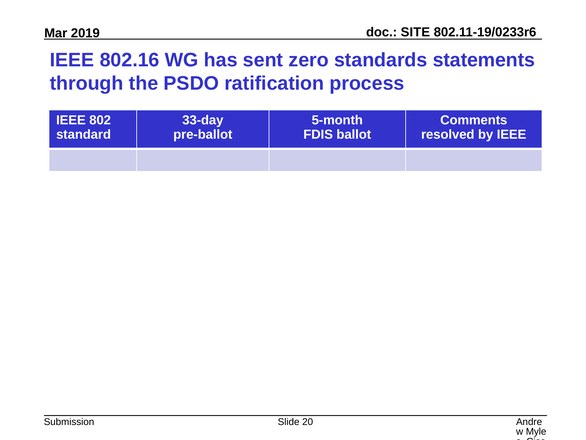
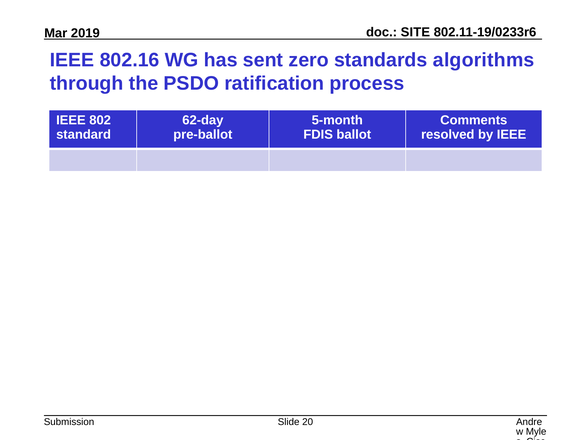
statements: statements -> algorithms
33-day: 33-day -> 62-day
